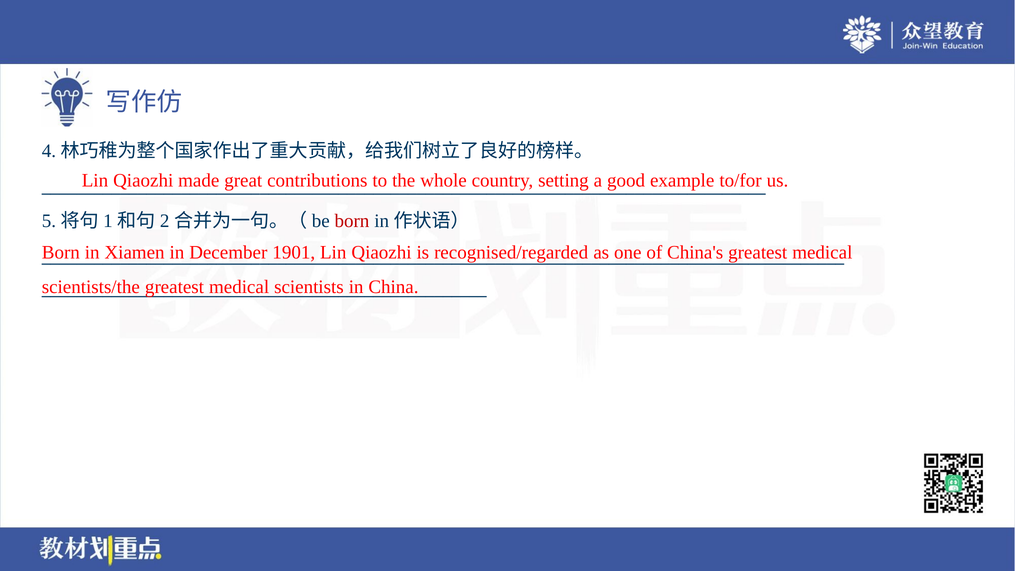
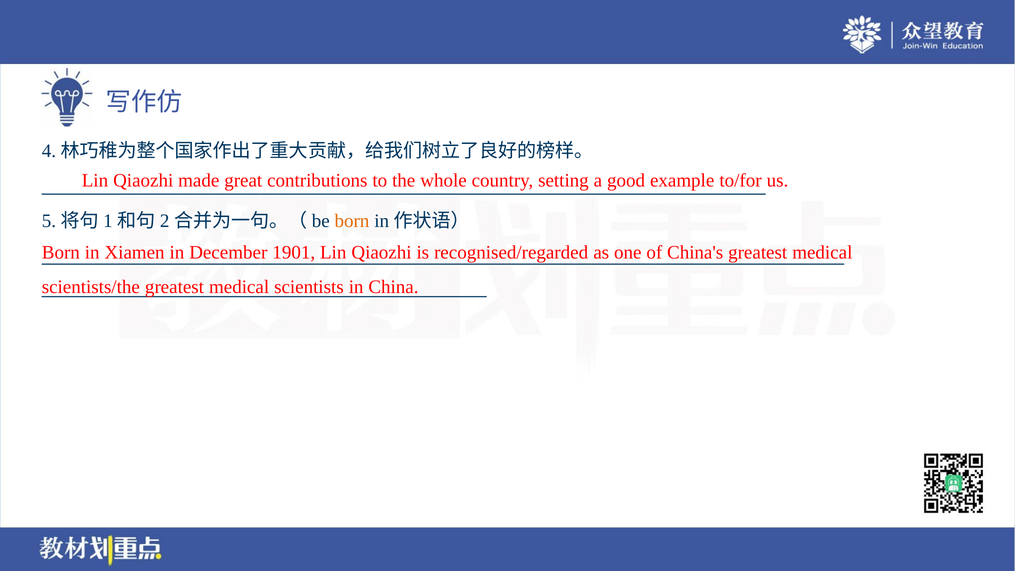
born at (352, 221) colour: red -> orange
